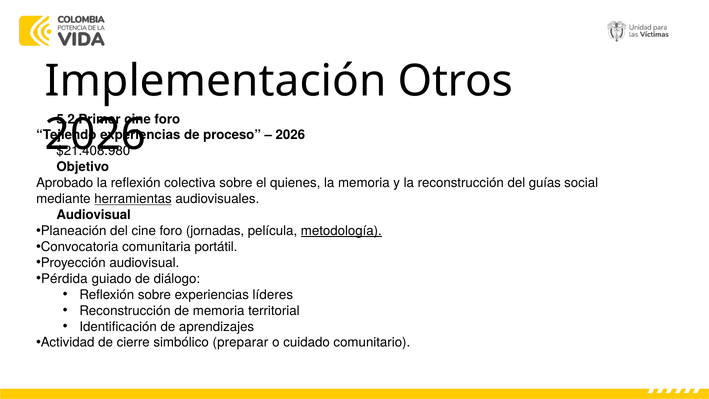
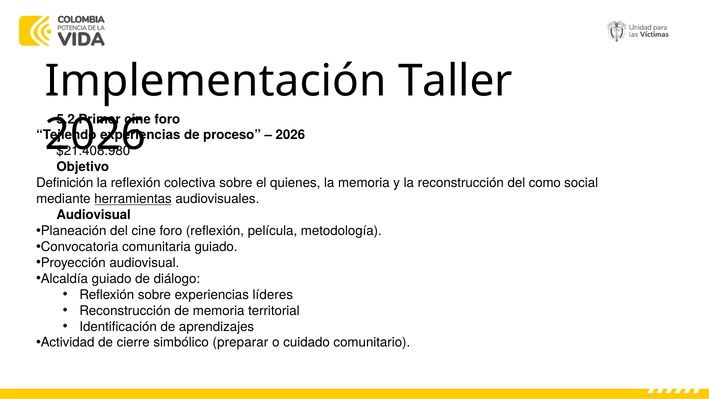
Otros: Otros -> Taller
Aprobado: Aprobado -> Definición
guías: guías -> como
foro jornadas: jornadas -> reflexión
metodología underline: present -> none
comunitaria portátil: portátil -> guiado
Pérdida: Pérdida -> Alcaldía
